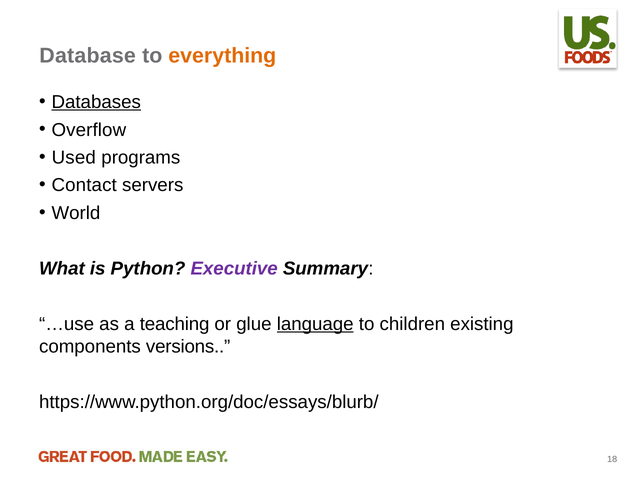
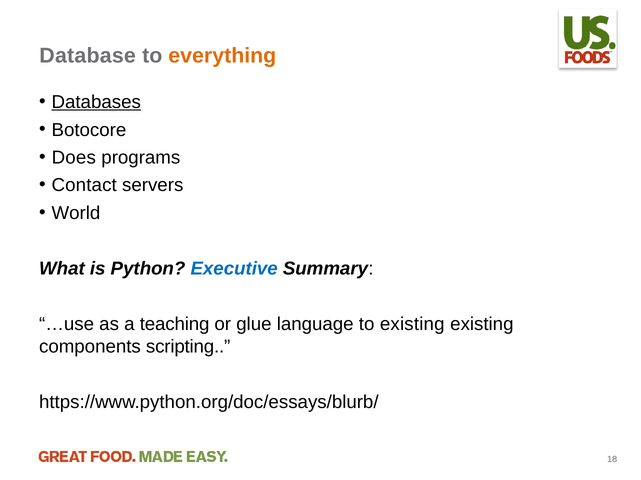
Overflow: Overflow -> Botocore
Used: Used -> Does
Executive colour: purple -> blue
language underline: present -> none
to children: children -> existing
versions: versions -> scripting
